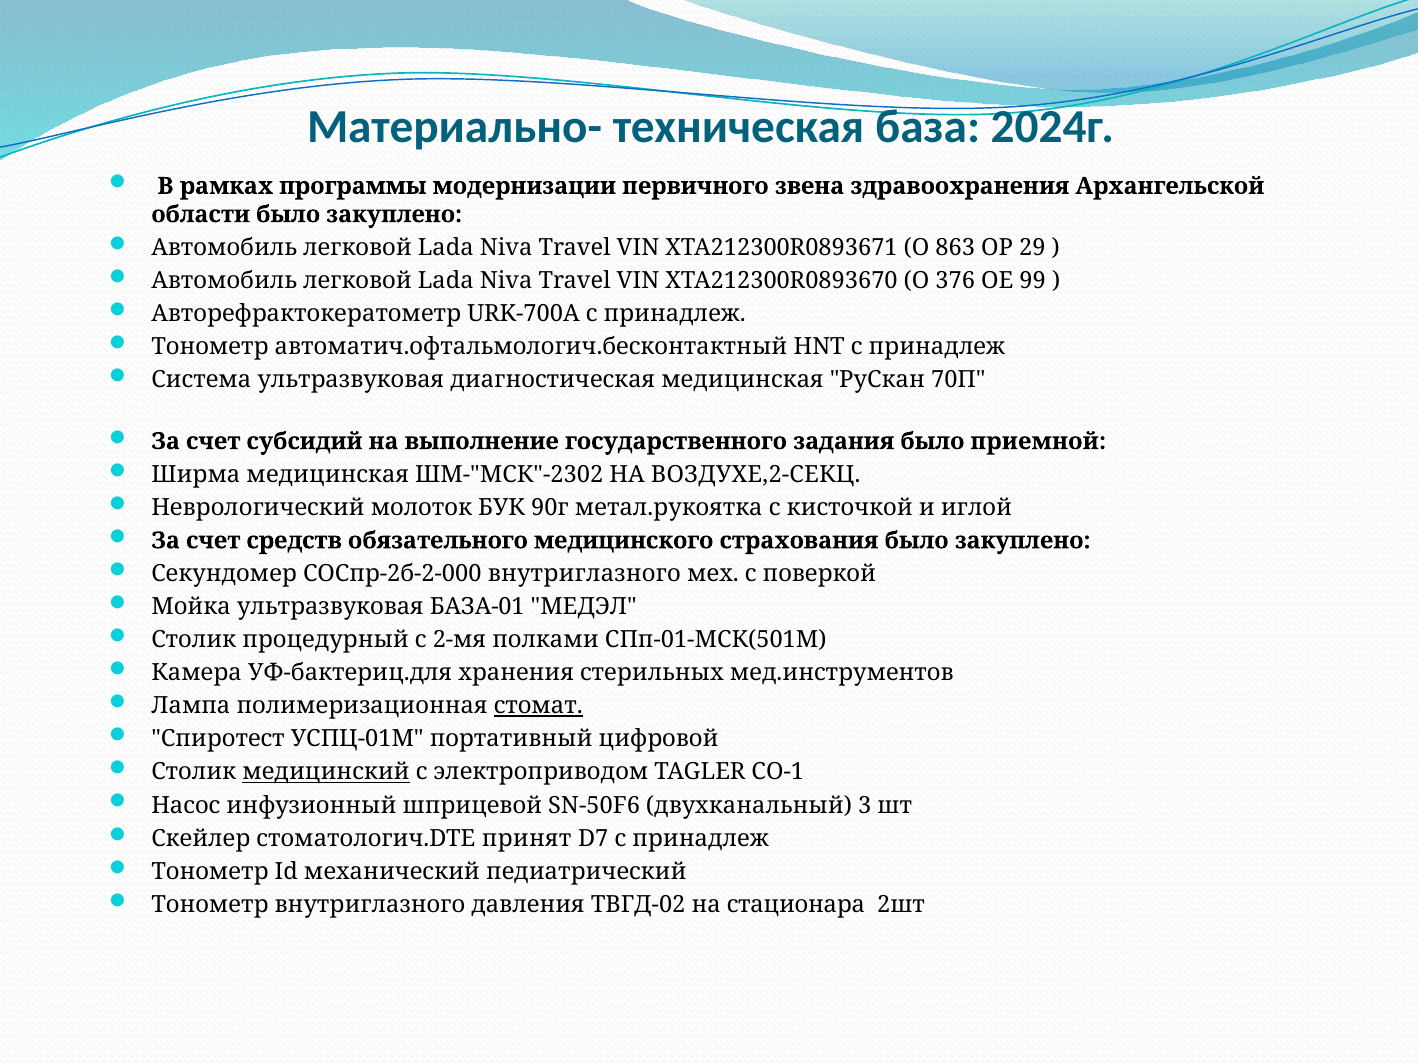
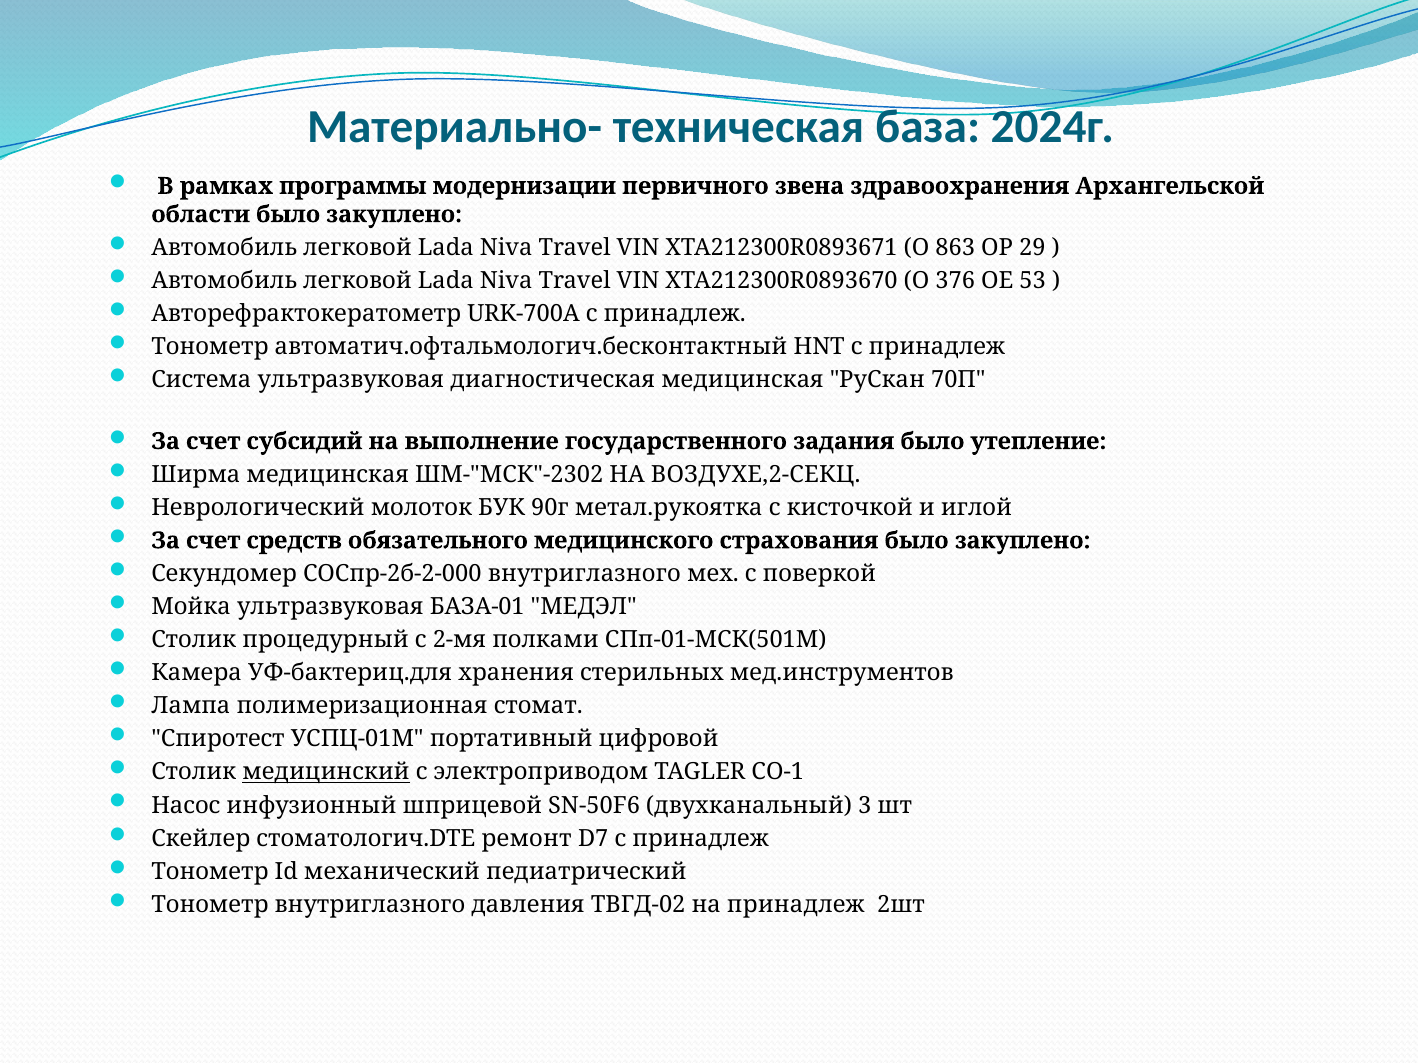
99: 99 -> 53
приемной: приемной -> утепление
стомат underline: present -> none
принят: принят -> ремонт
на стационара: стационара -> принадлеж
